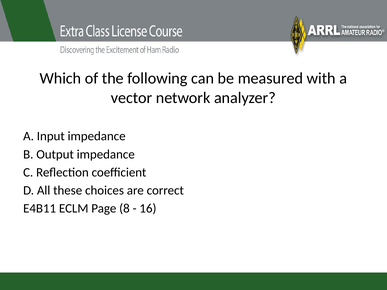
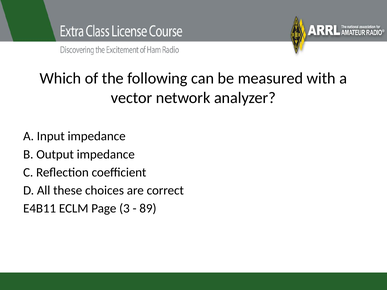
8: 8 -> 3
16: 16 -> 89
